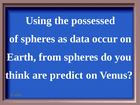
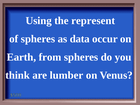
possessed: possessed -> represent
predict: predict -> lumber
